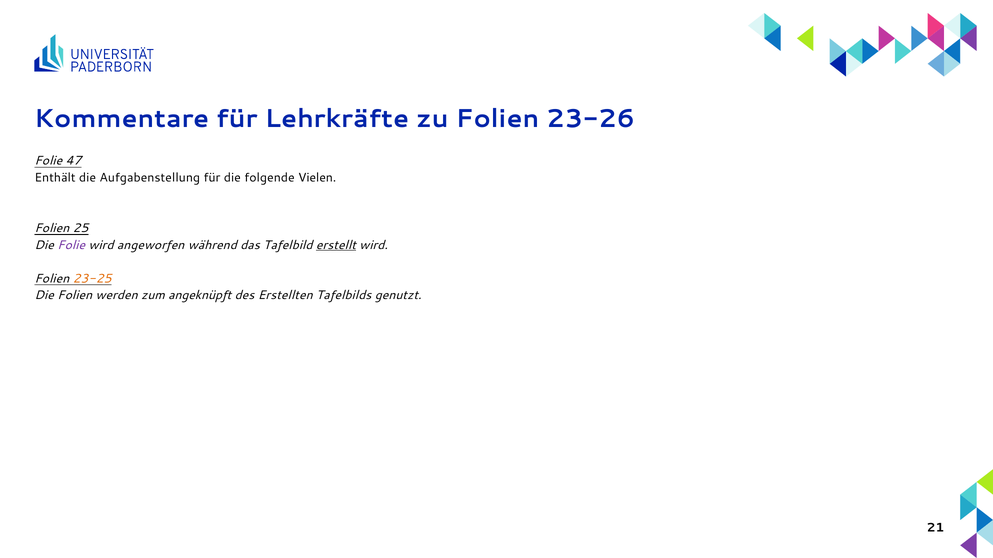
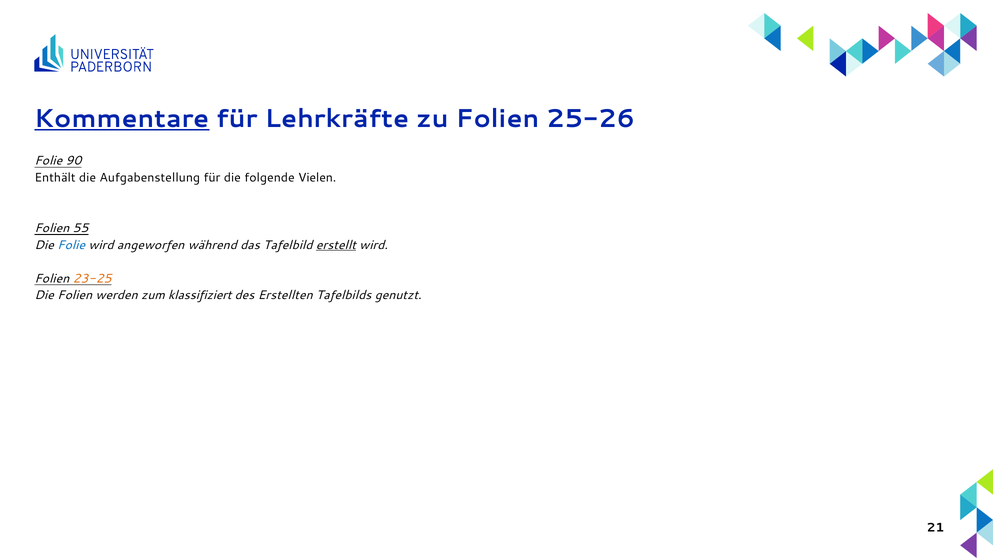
Kommentare underline: none -> present
23-26: 23-26 -> 25-26
47: 47 -> 90
25: 25 -> 55
Folie at (71, 245) colour: purple -> blue
angeknüpft: angeknüpft -> klassifiziert
